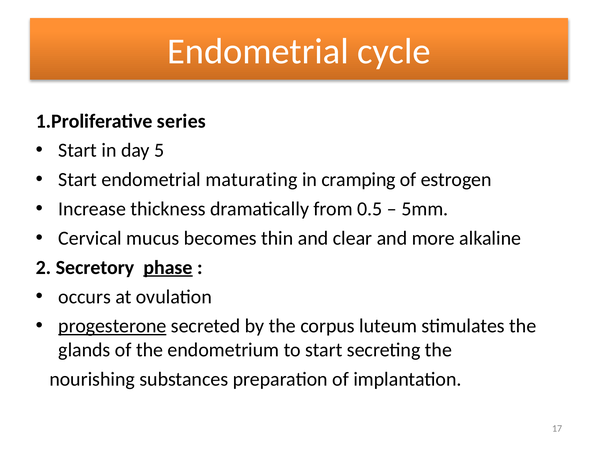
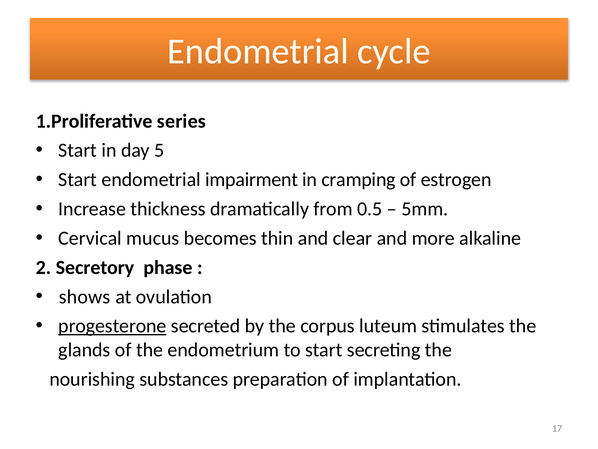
maturating: maturating -> impairment
phase underline: present -> none
occurs: occurs -> shows
